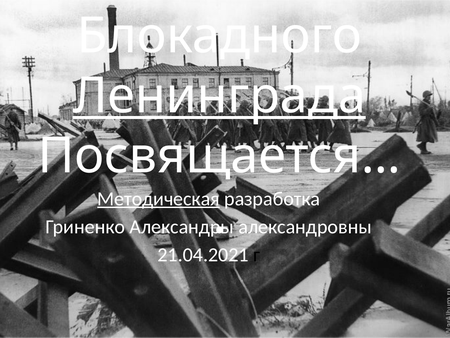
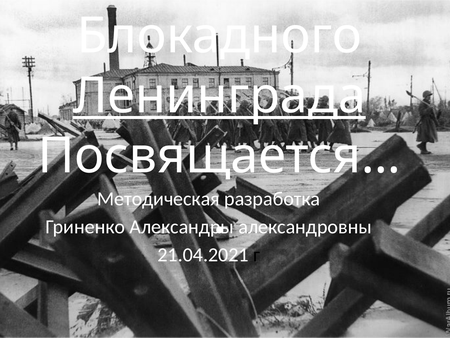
Методическая underline: present -> none
